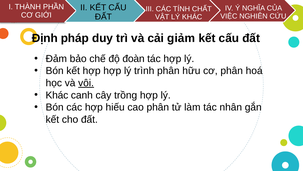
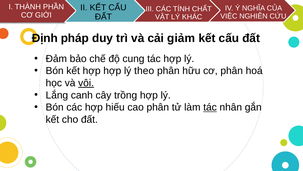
đoàn: đoàn -> cung
trình: trình -> theo
Khác at (57, 95): Khác -> Lắng
tác at (210, 107) underline: none -> present
